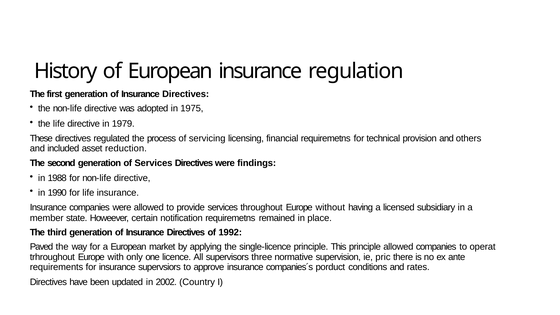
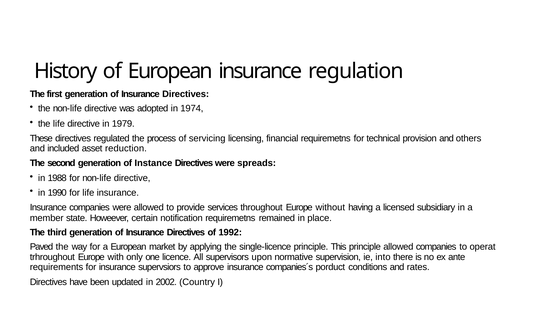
1975: 1975 -> 1974
of Services: Services -> Instance
findings: findings -> spreads
three: three -> upon
pric: pric -> into
